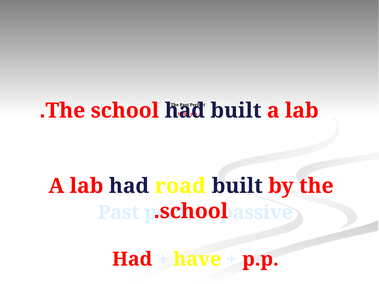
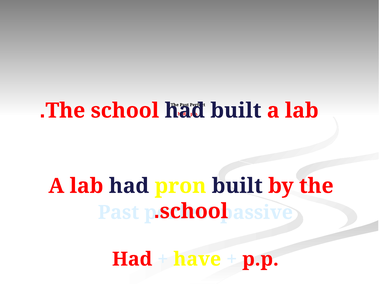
road: road -> pron
